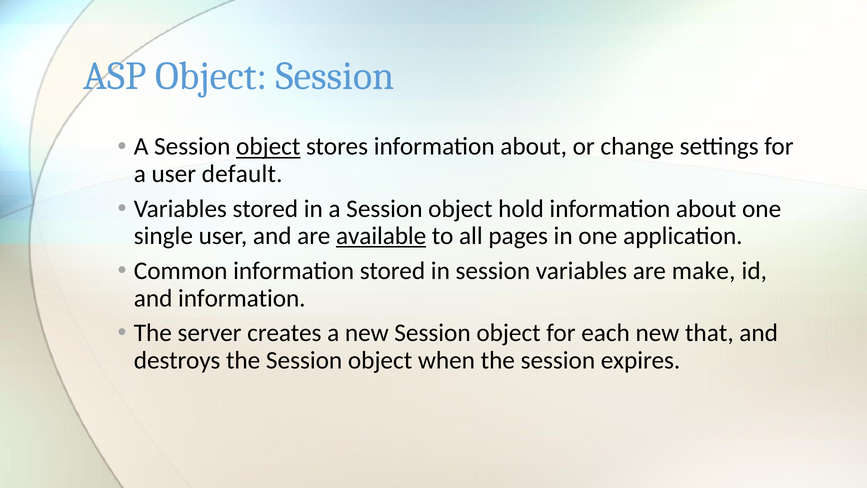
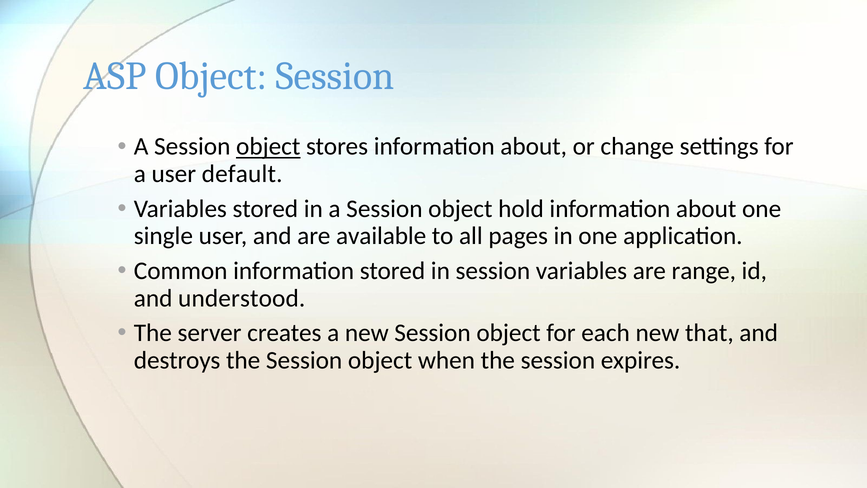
available underline: present -> none
make: make -> range
and information: information -> understood
